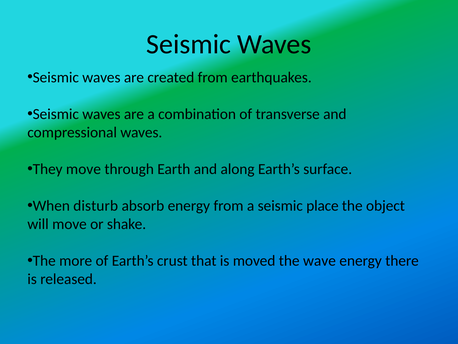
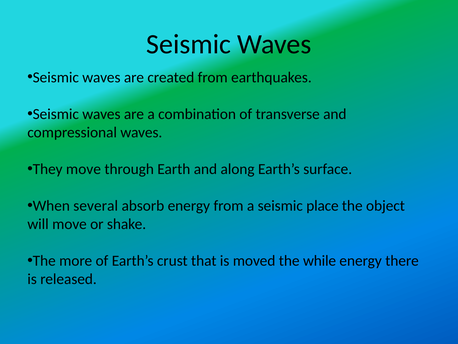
disturb: disturb -> several
wave: wave -> while
